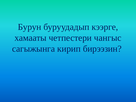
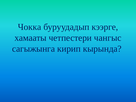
Бурун: Бурун -> Чокка
бирээзин: бирээзин -> кырында
